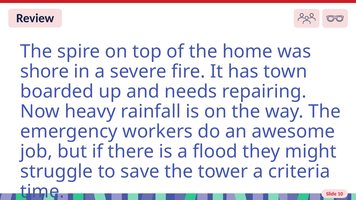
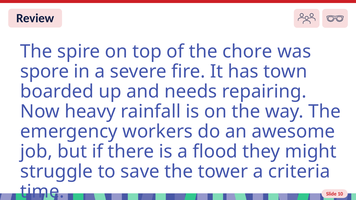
home: home -> chore
shore: shore -> spore
